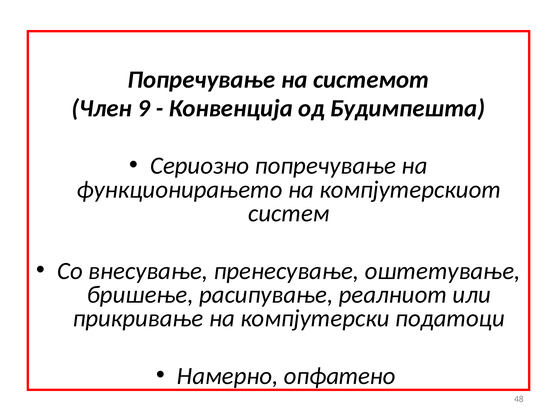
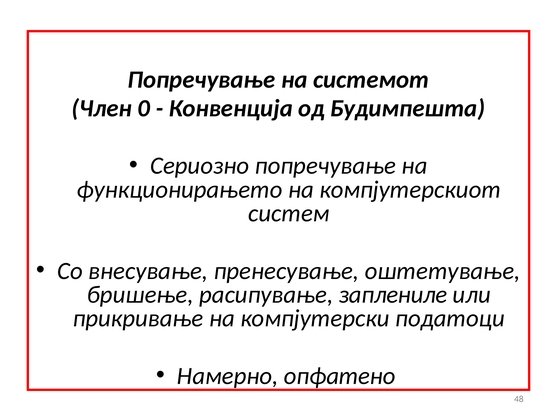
9: 9 -> 0
реалниот: реалниот -> заплениле
